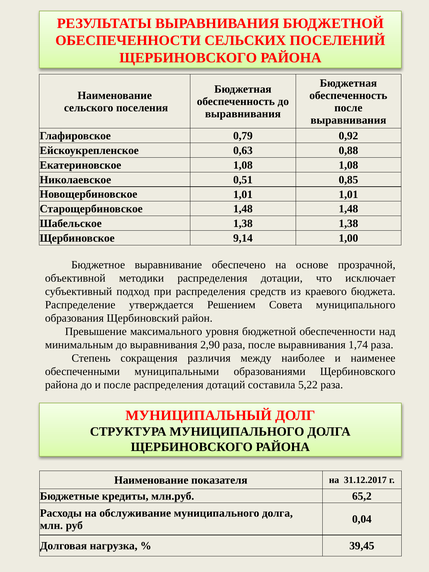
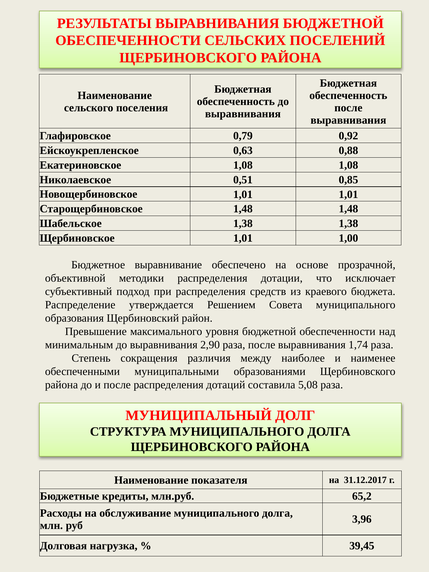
Щербиновское 9,14: 9,14 -> 1,01
5,22: 5,22 -> 5,08
0,04: 0,04 -> 3,96
